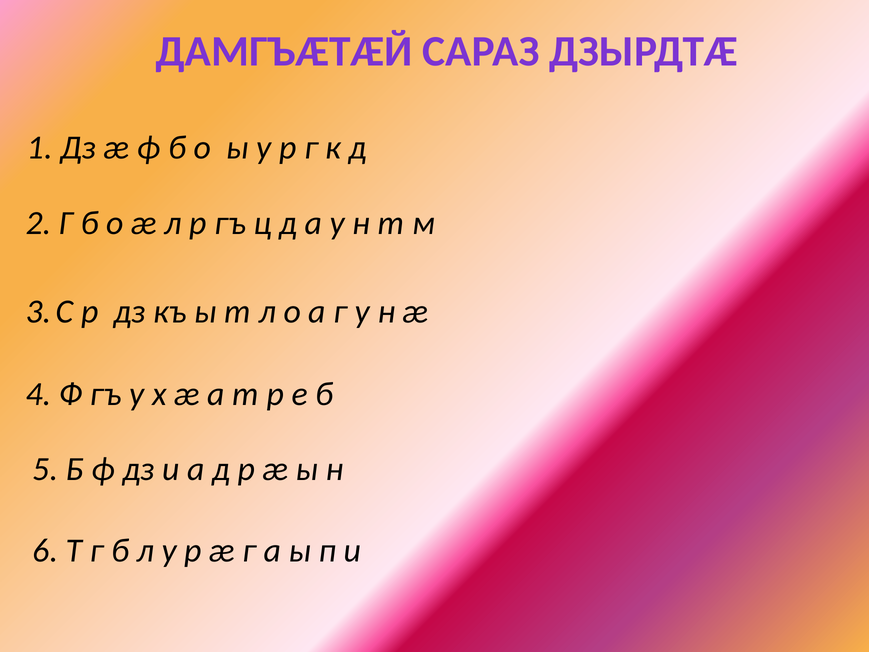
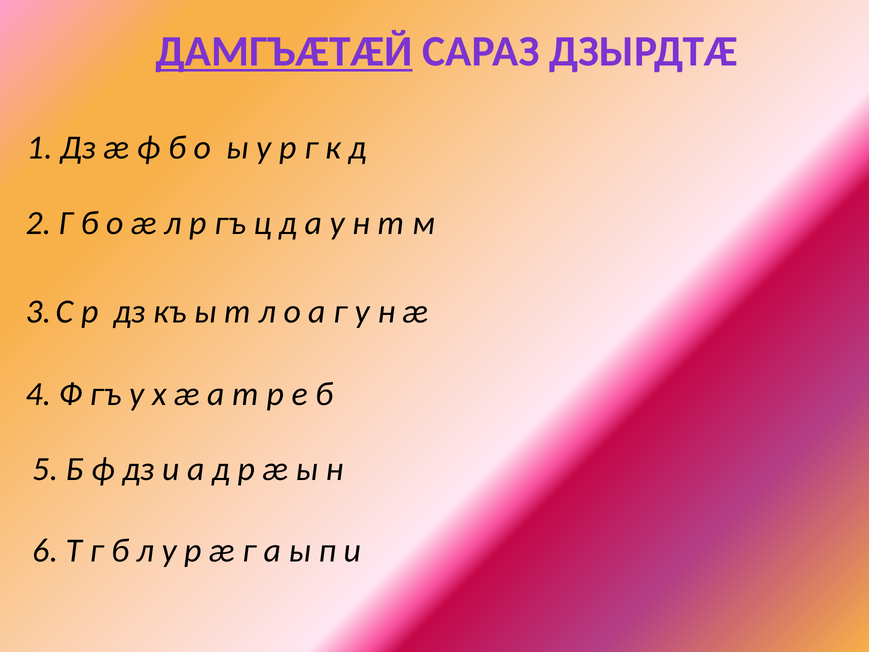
ДАМГЪÆТÆЙ underline: none -> present
